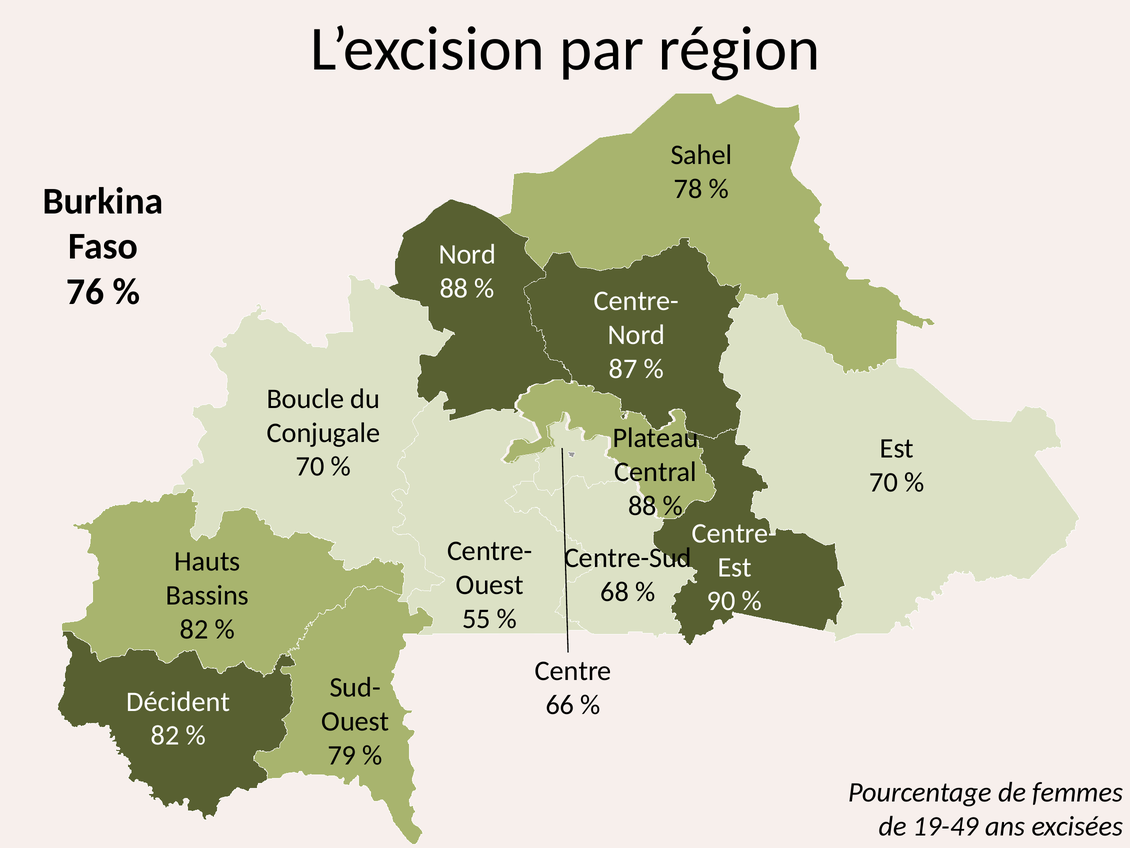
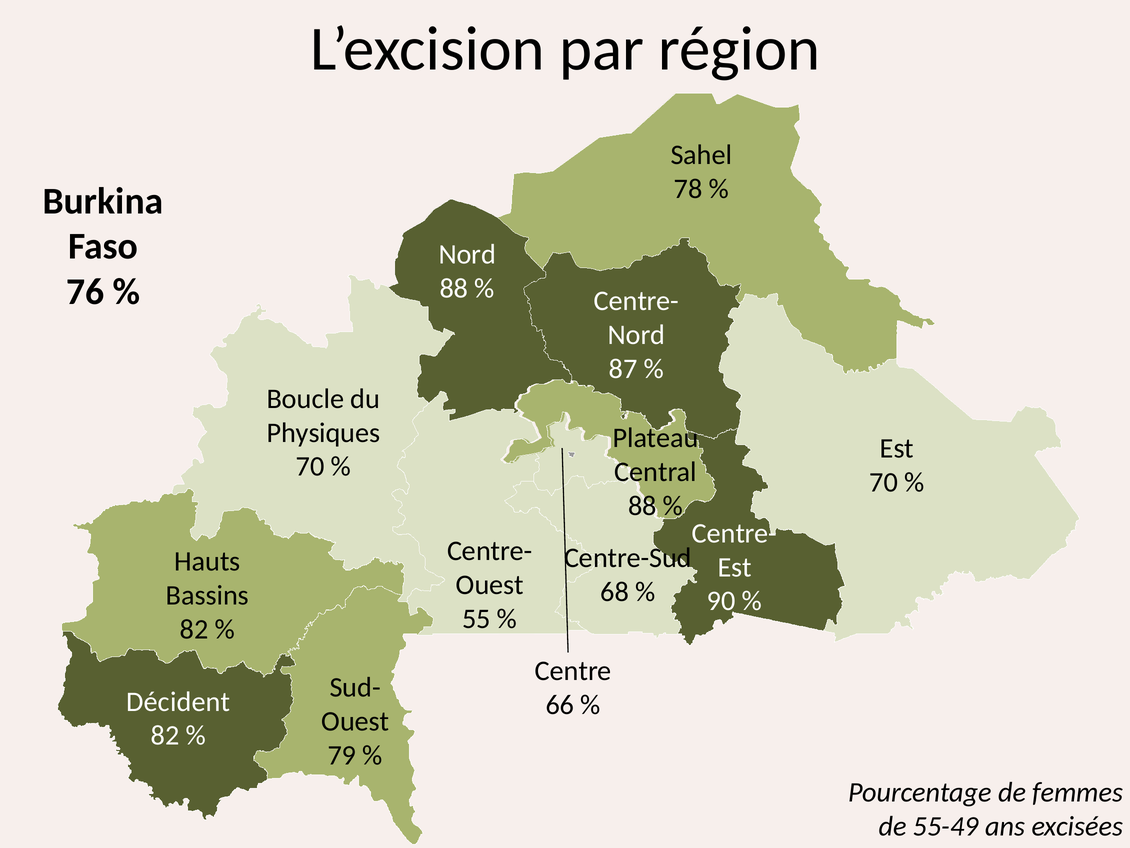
Conjugale: Conjugale -> Physiques
19-49: 19-49 -> 55-49
